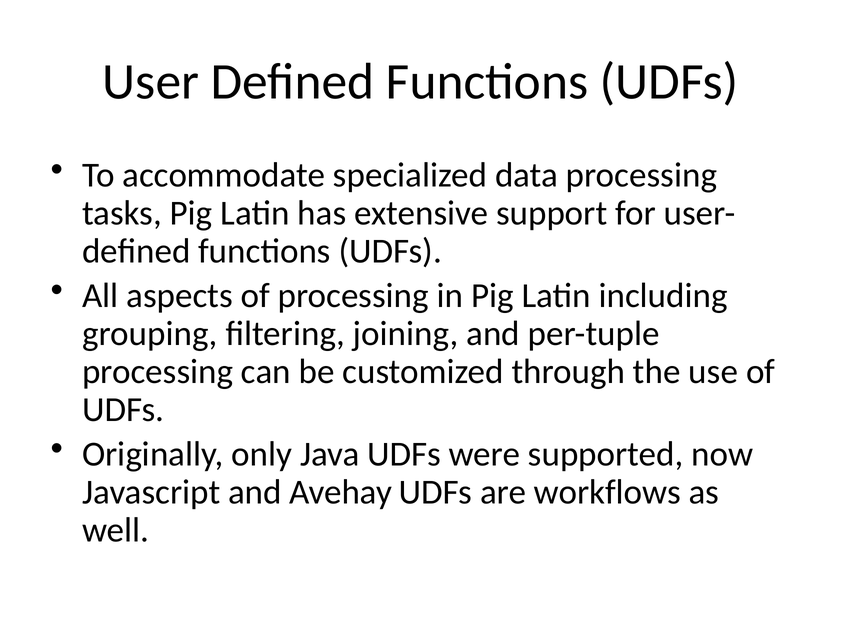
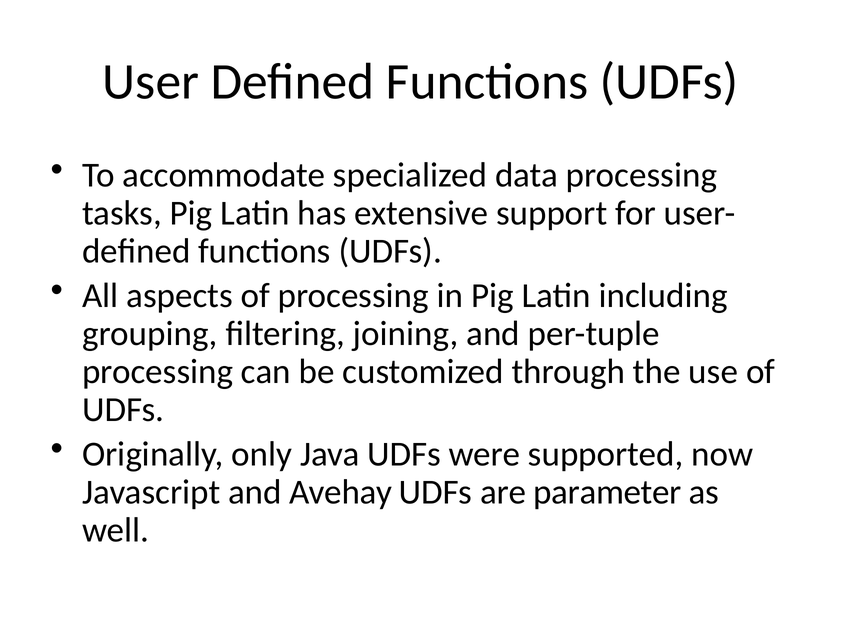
workflows: workflows -> parameter
